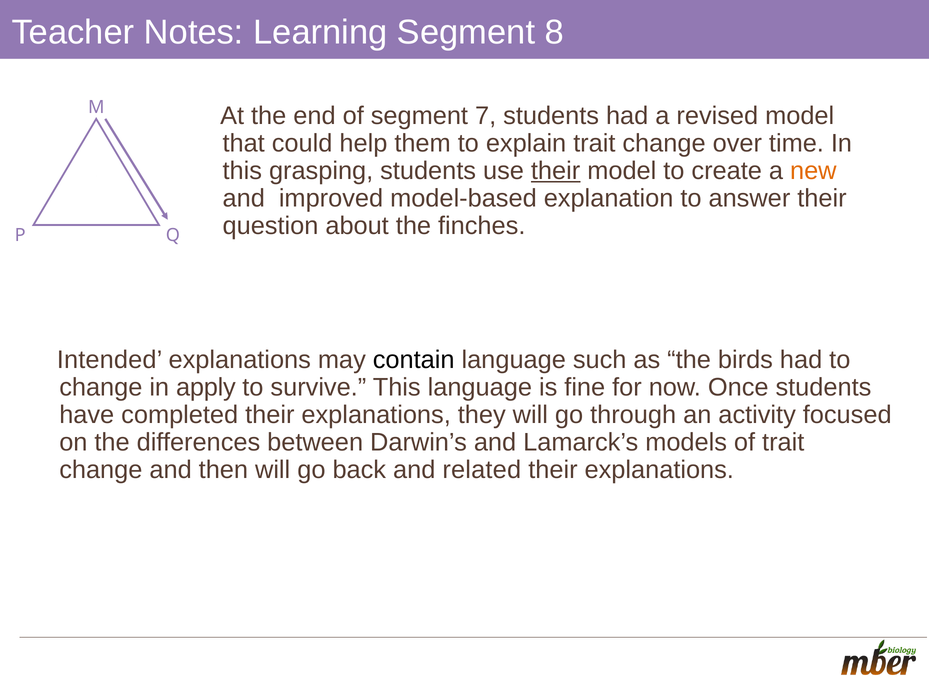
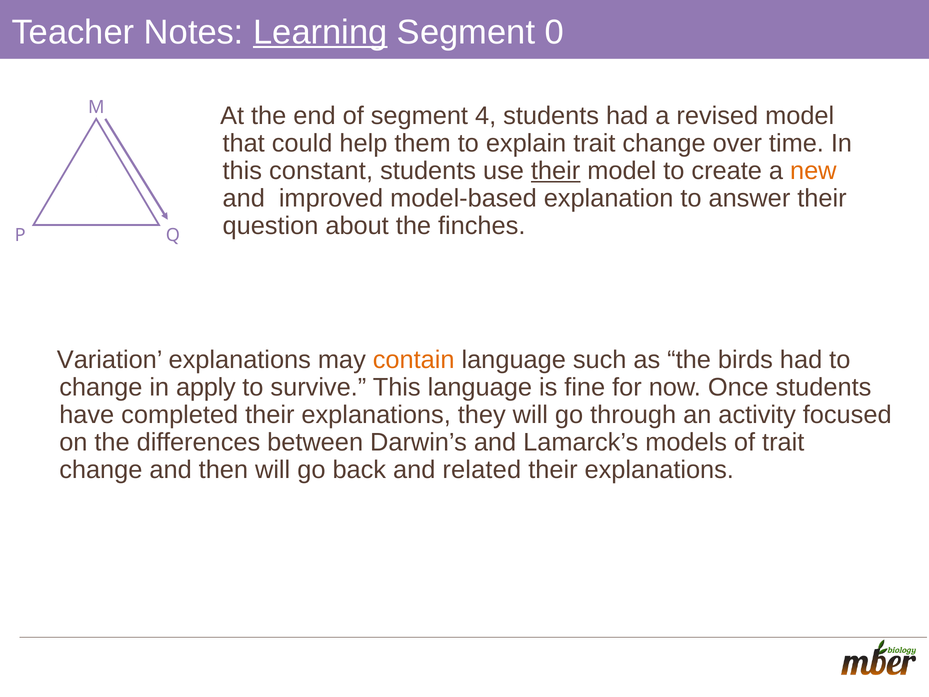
Learning underline: none -> present
8: 8 -> 0
7: 7 -> 4
grasping: grasping -> constant
Intended: Intended -> Variation
contain colour: black -> orange
